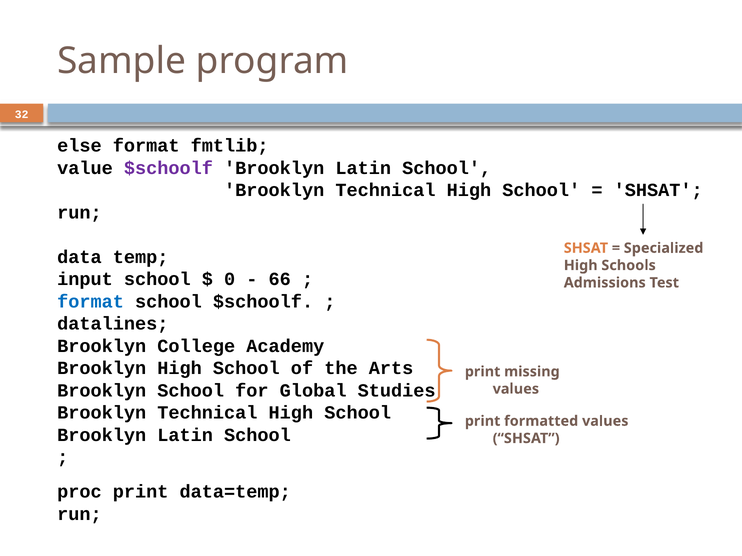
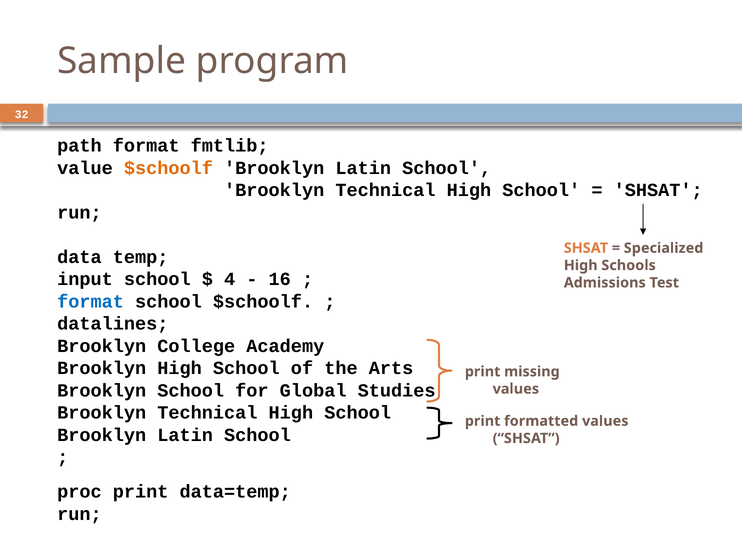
else: else -> path
$schoolf at (168, 168) colour: purple -> orange
0: 0 -> 4
66: 66 -> 16
